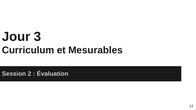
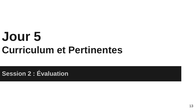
3: 3 -> 5
Mesurables: Mesurables -> Pertinentes
